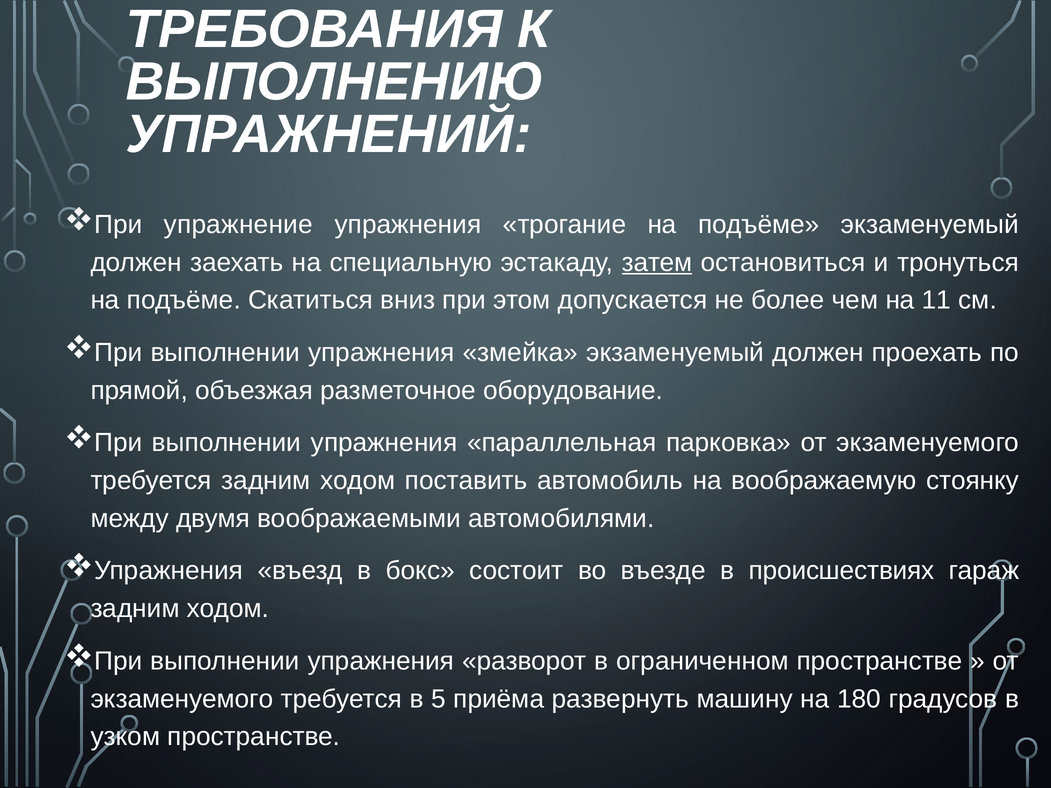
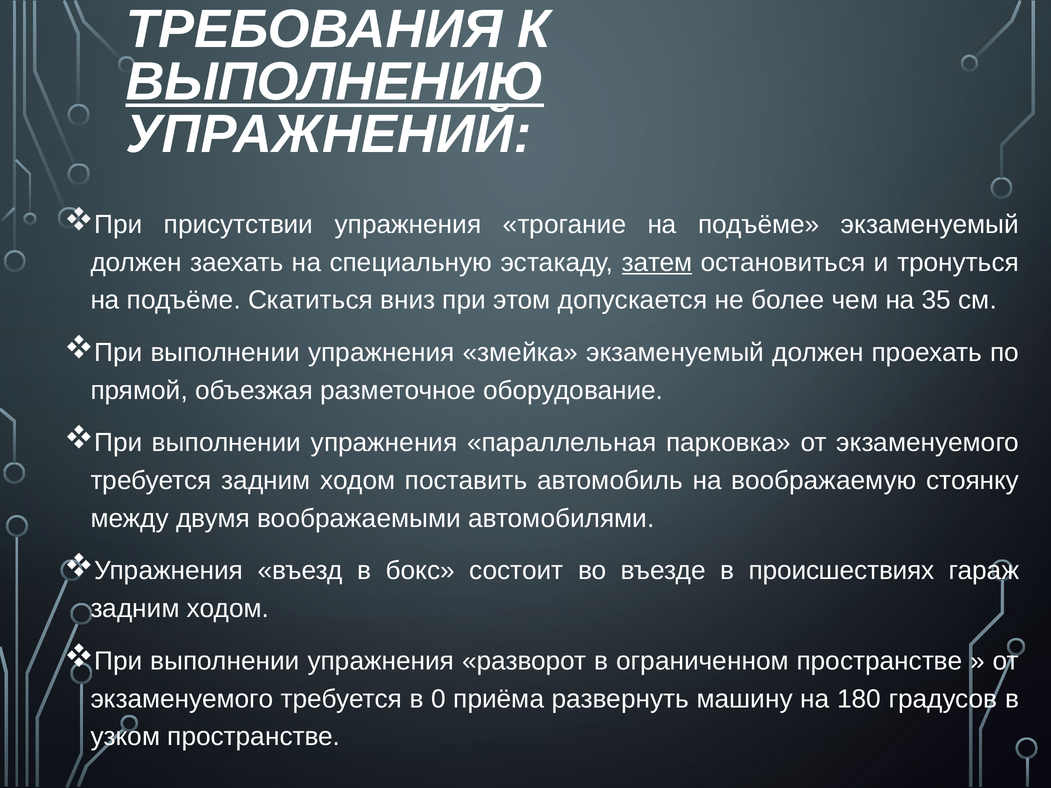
ВЫПОЛНЕНИЮ underline: none -> present
упражнение: упражнение -> присутствии
11: 11 -> 35
5: 5 -> 0
